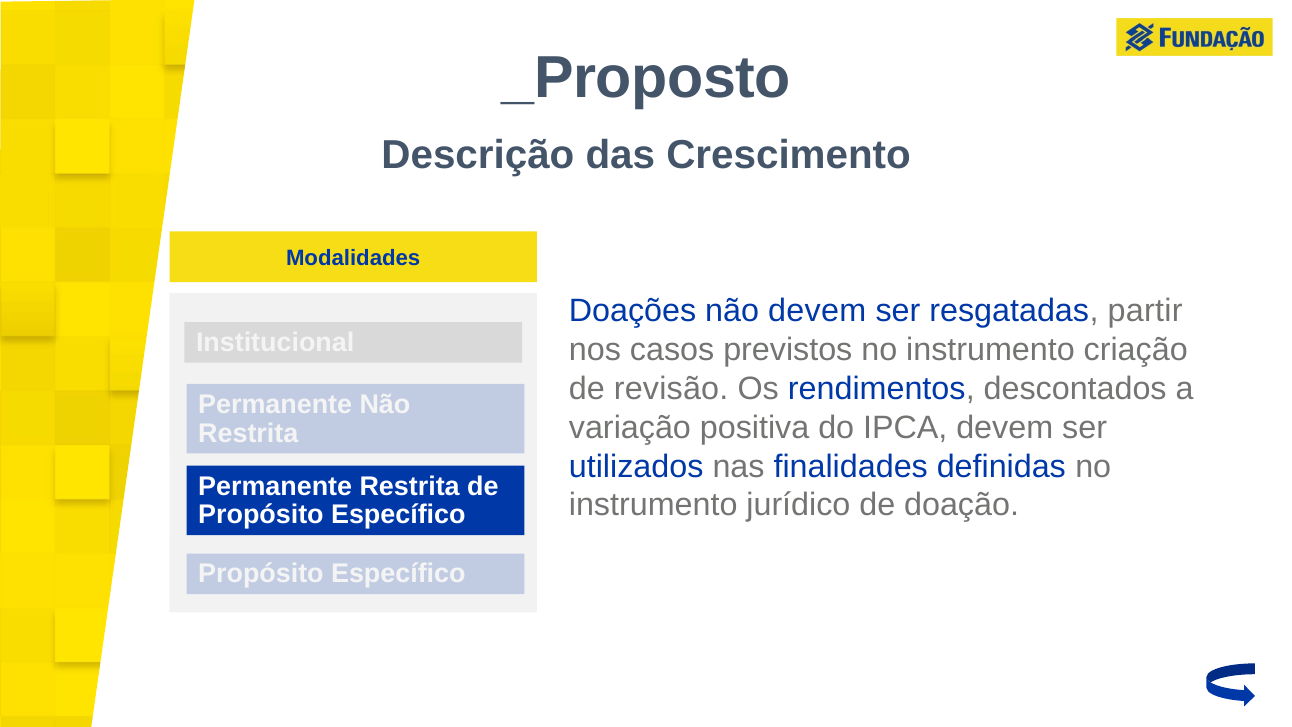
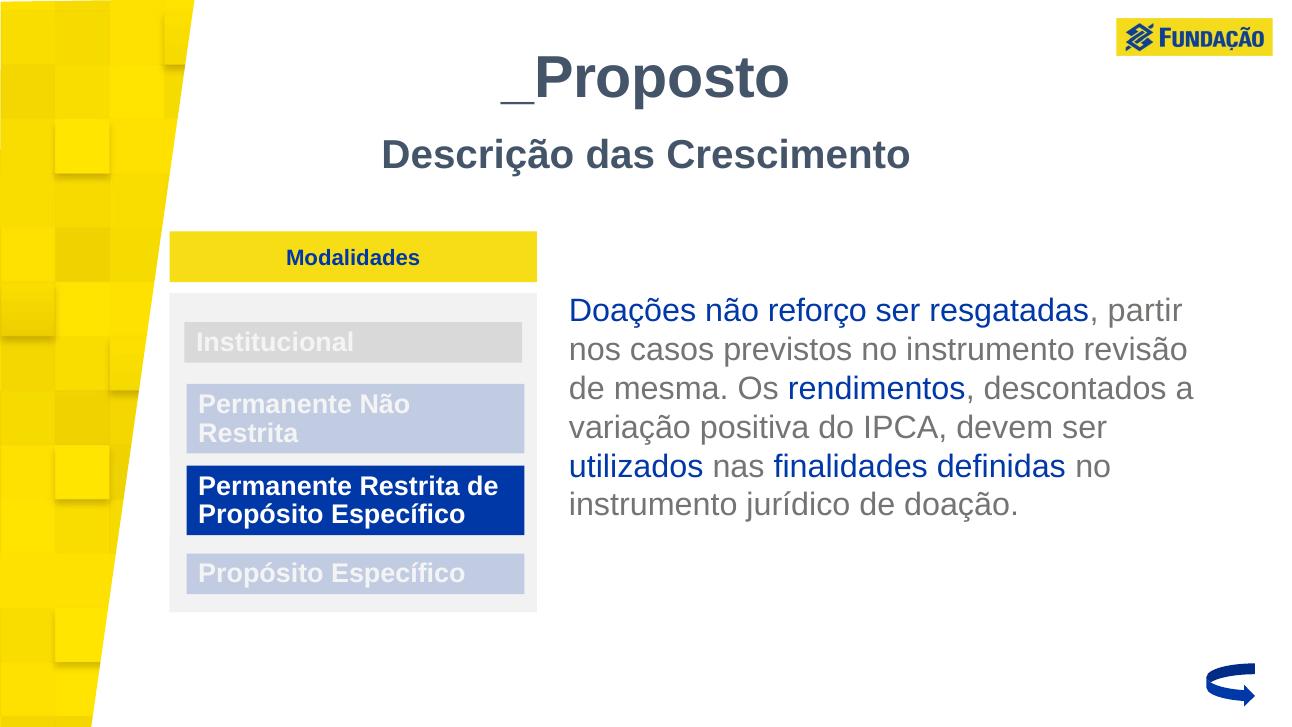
não devem: devem -> reforço
criação: criação -> revisão
revisão: revisão -> mesma
